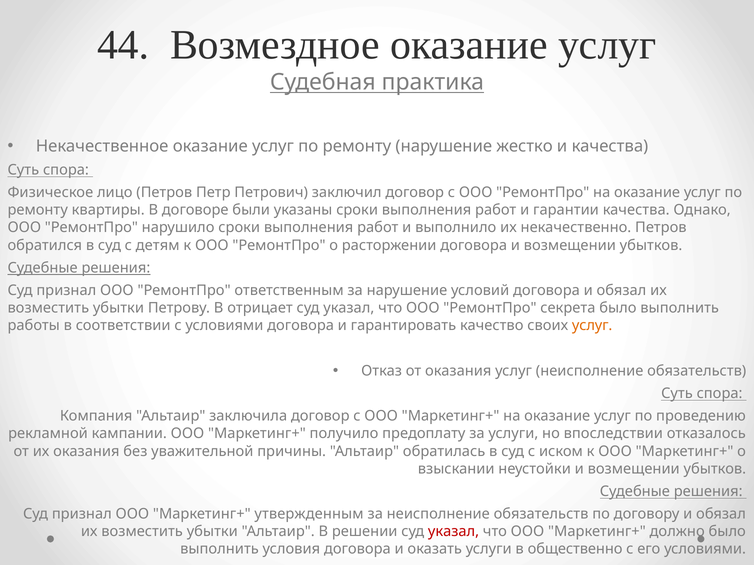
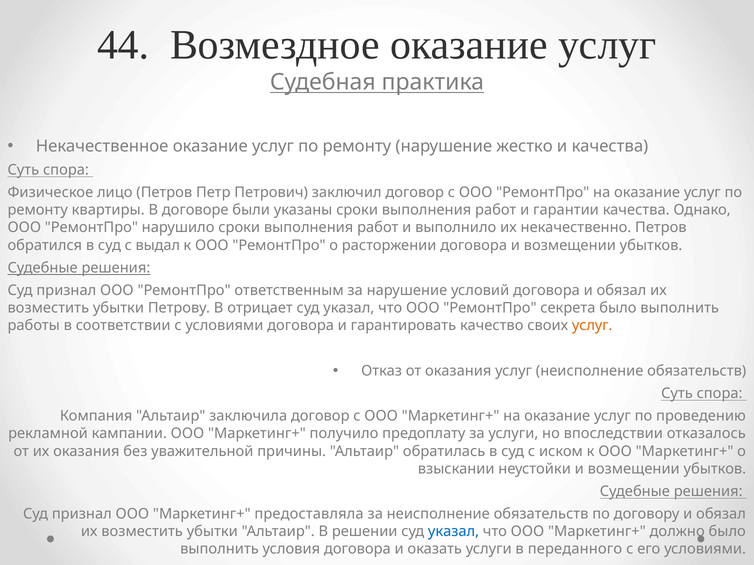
детям: детям -> выдал
утвержденным: утвержденным -> предоставляла
указал at (454, 532) colour: red -> blue
общественно: общественно -> переданного
